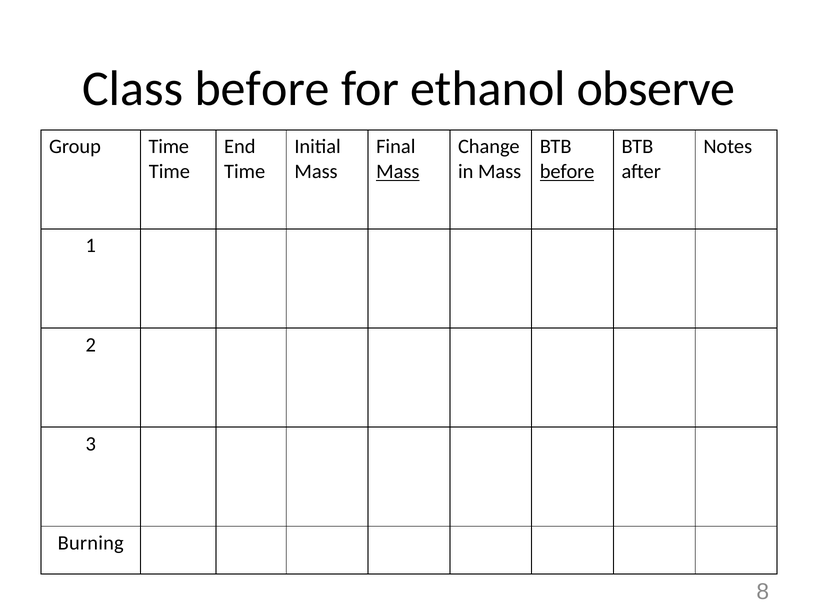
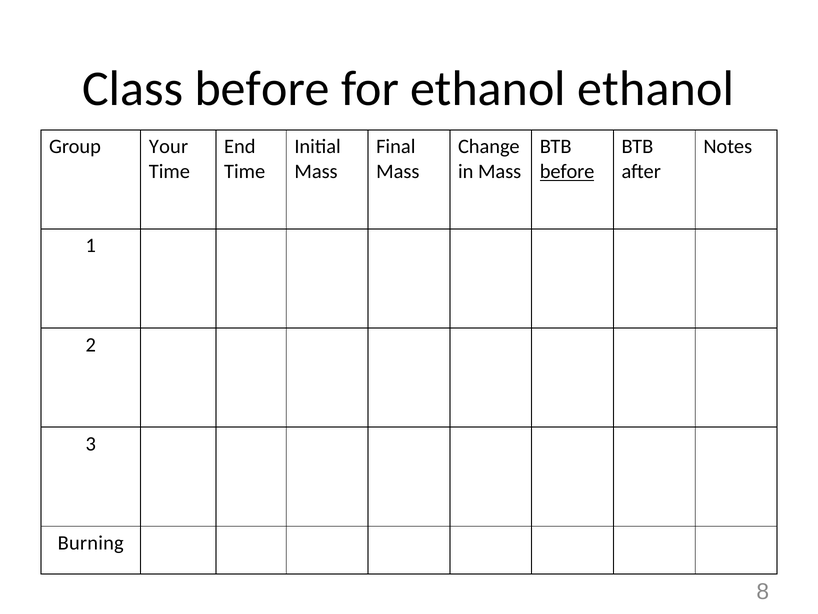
ethanol observe: observe -> ethanol
Group Time: Time -> Your
Mass at (398, 171) underline: present -> none
